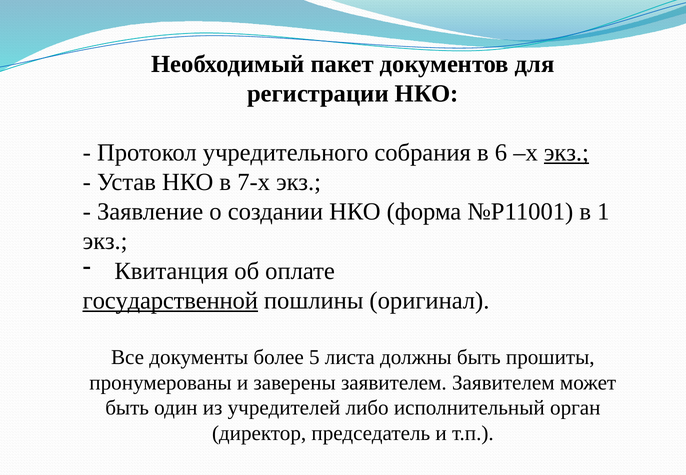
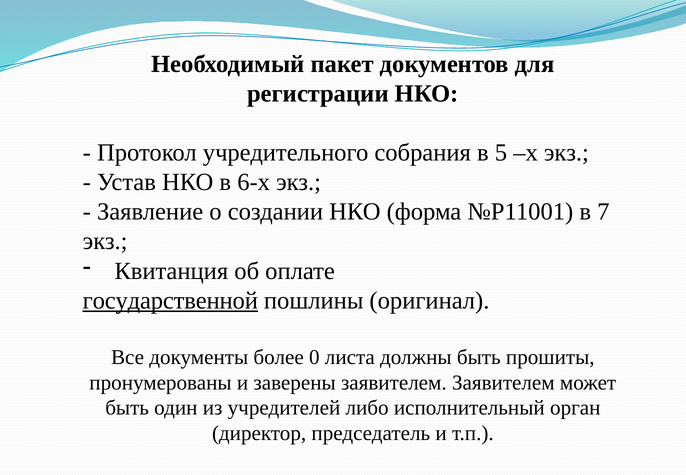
6: 6 -> 5
экз at (566, 153) underline: present -> none
7-х: 7-х -> 6-х
1: 1 -> 7
5: 5 -> 0
